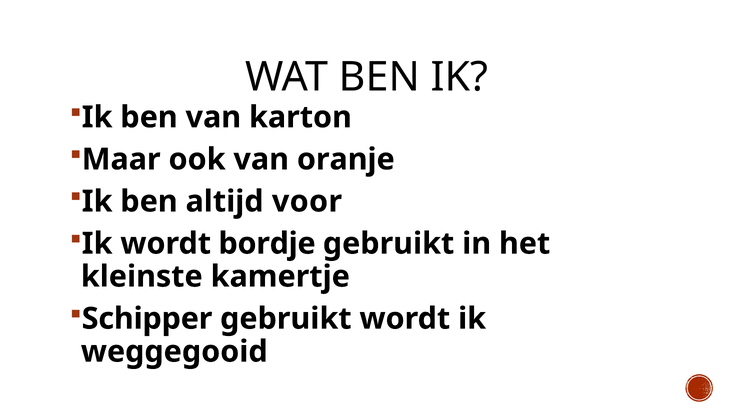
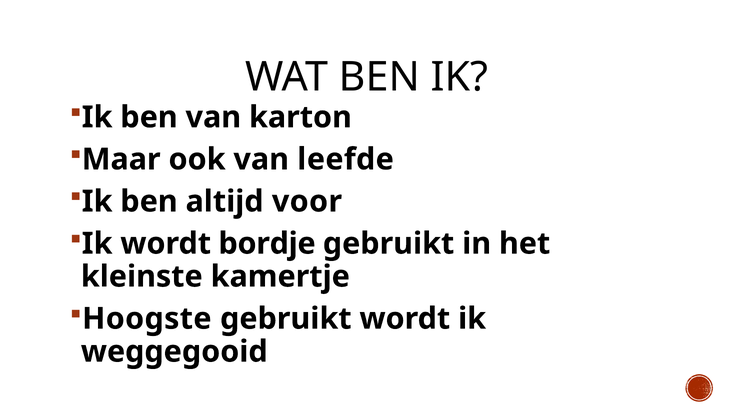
oranje: oranje -> leefde
Schipper: Schipper -> Hoogste
